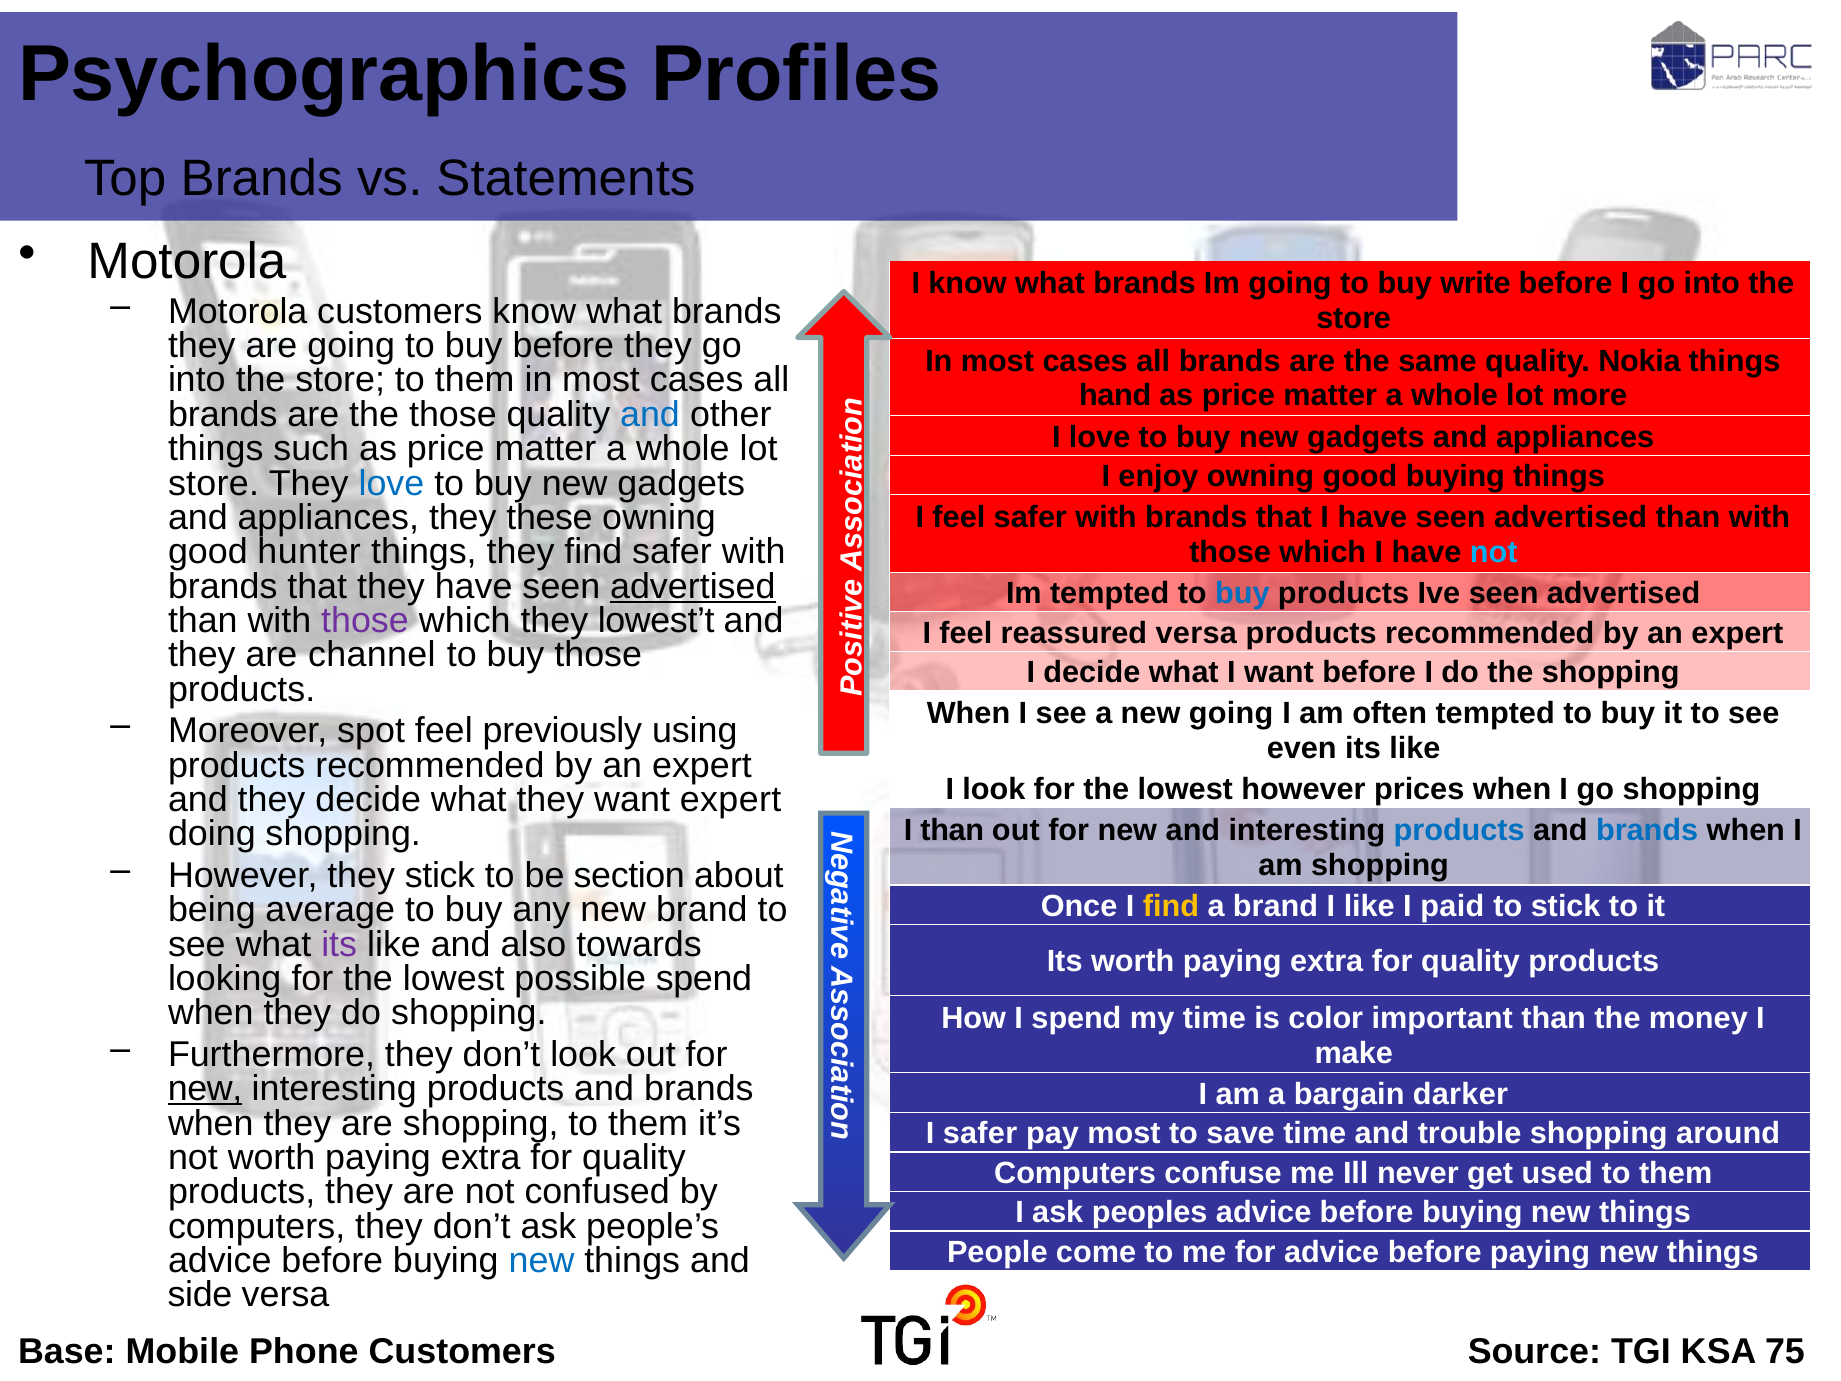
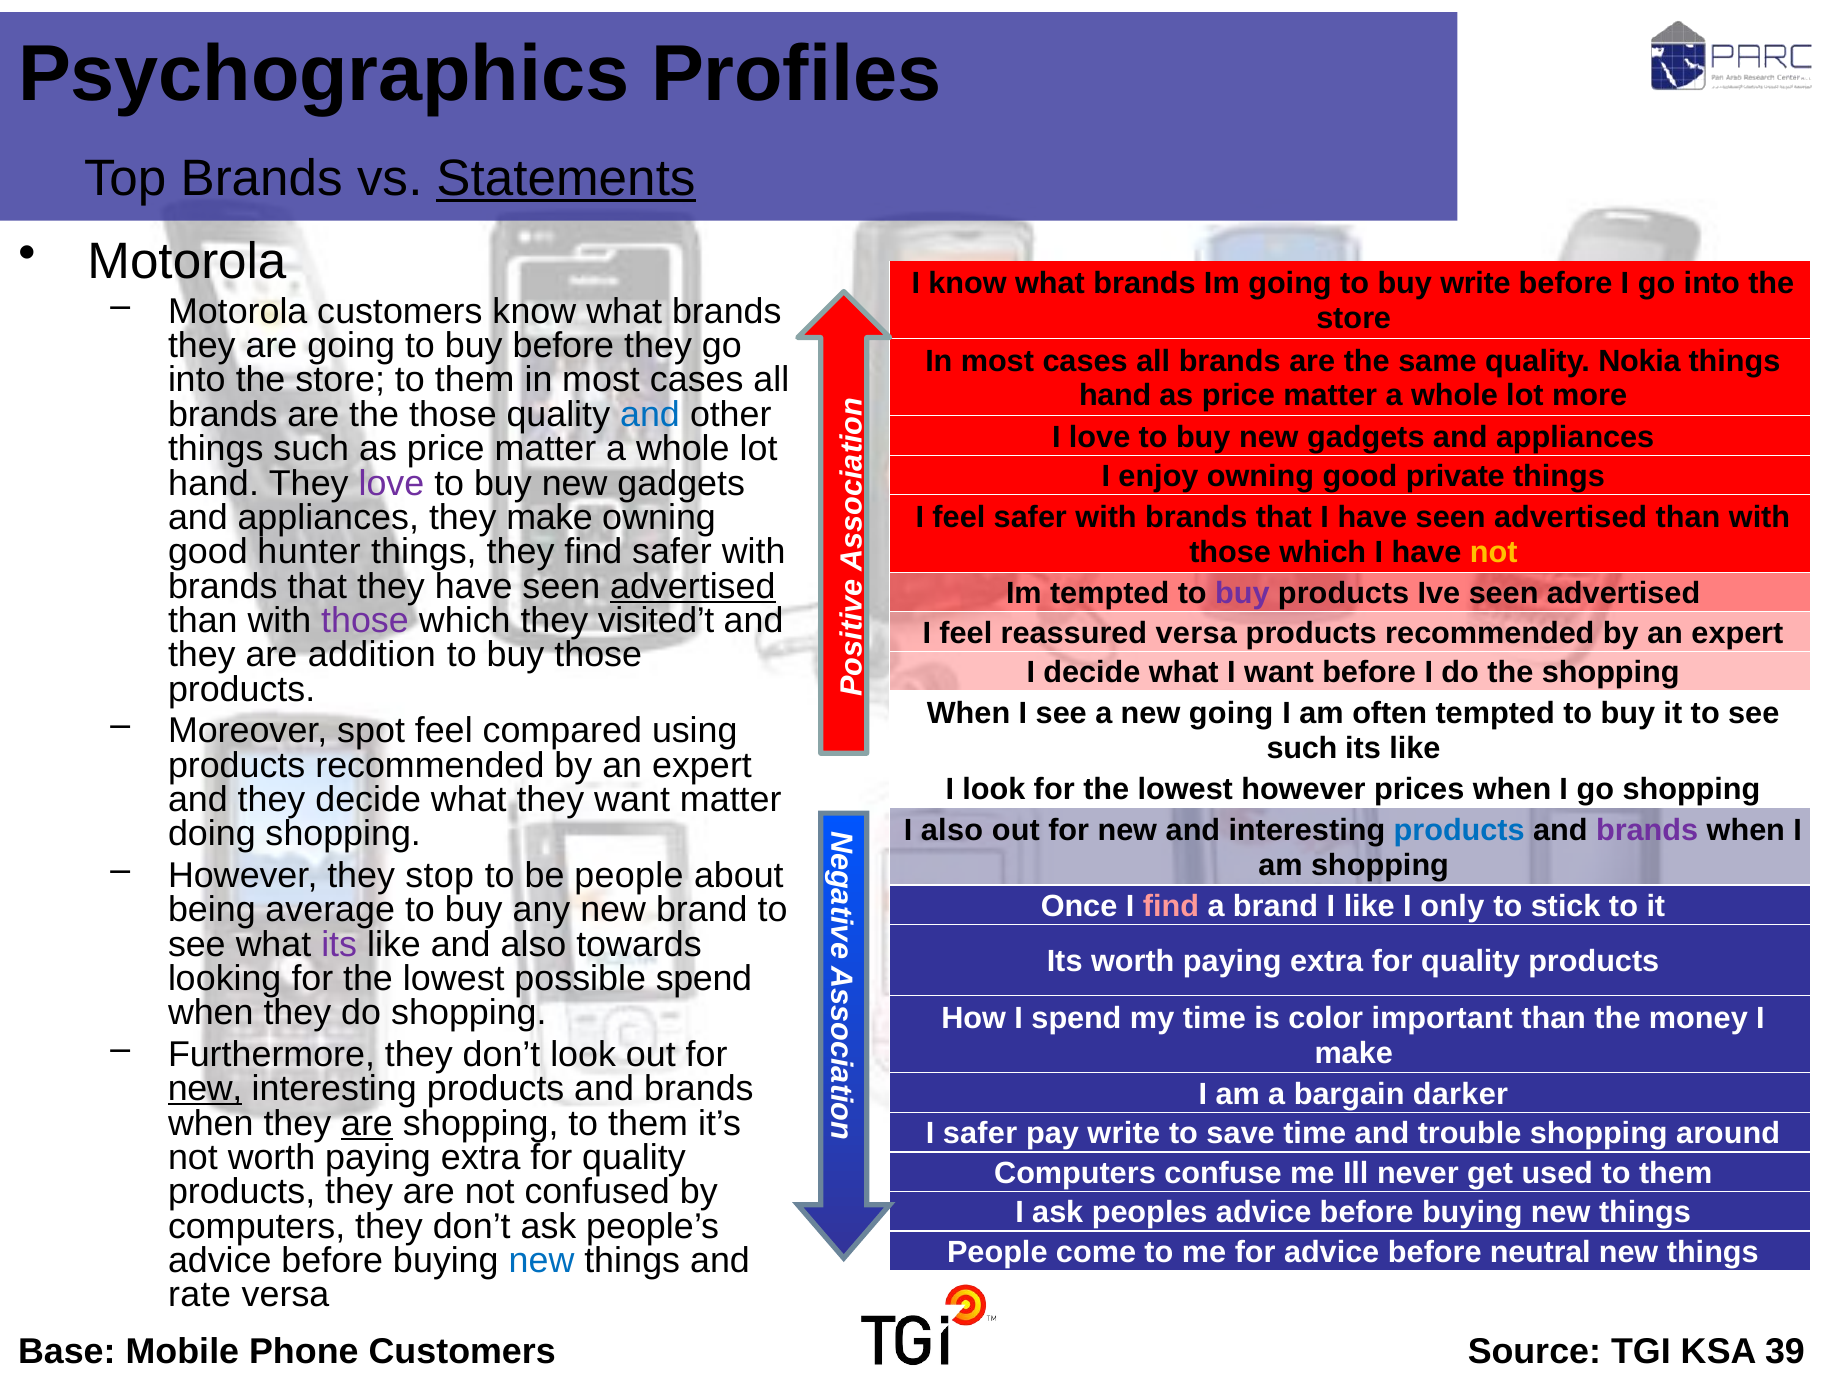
Statements underline: none -> present
good buying: buying -> private
store at (214, 483): store -> hand
love at (391, 483) colour: blue -> purple
they these: these -> make
not at (1494, 552) colour: light blue -> yellow
buy at (1242, 593) colour: blue -> purple
lowest’t: lowest’t -> visited’t
channel: channel -> addition
previously: previously -> compared
even at (1302, 748): even -> such
want expert: expert -> matter
I than: than -> also
brands at (1647, 831) colour: blue -> purple
they stick: stick -> stop
be section: section -> people
find at (1171, 906) colour: yellow -> pink
paid: paid -> only
are at (367, 1123) underline: none -> present
pay most: most -> write
before paying: paying -> neutral
side: side -> rate
75: 75 -> 39
